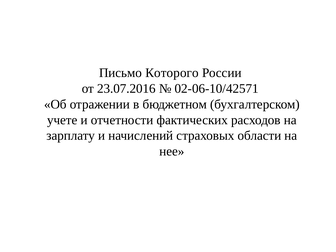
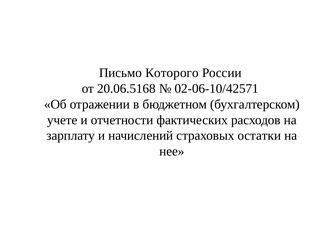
23.07.2016: 23.07.2016 -> 20.06.5168
области: области -> остатки
